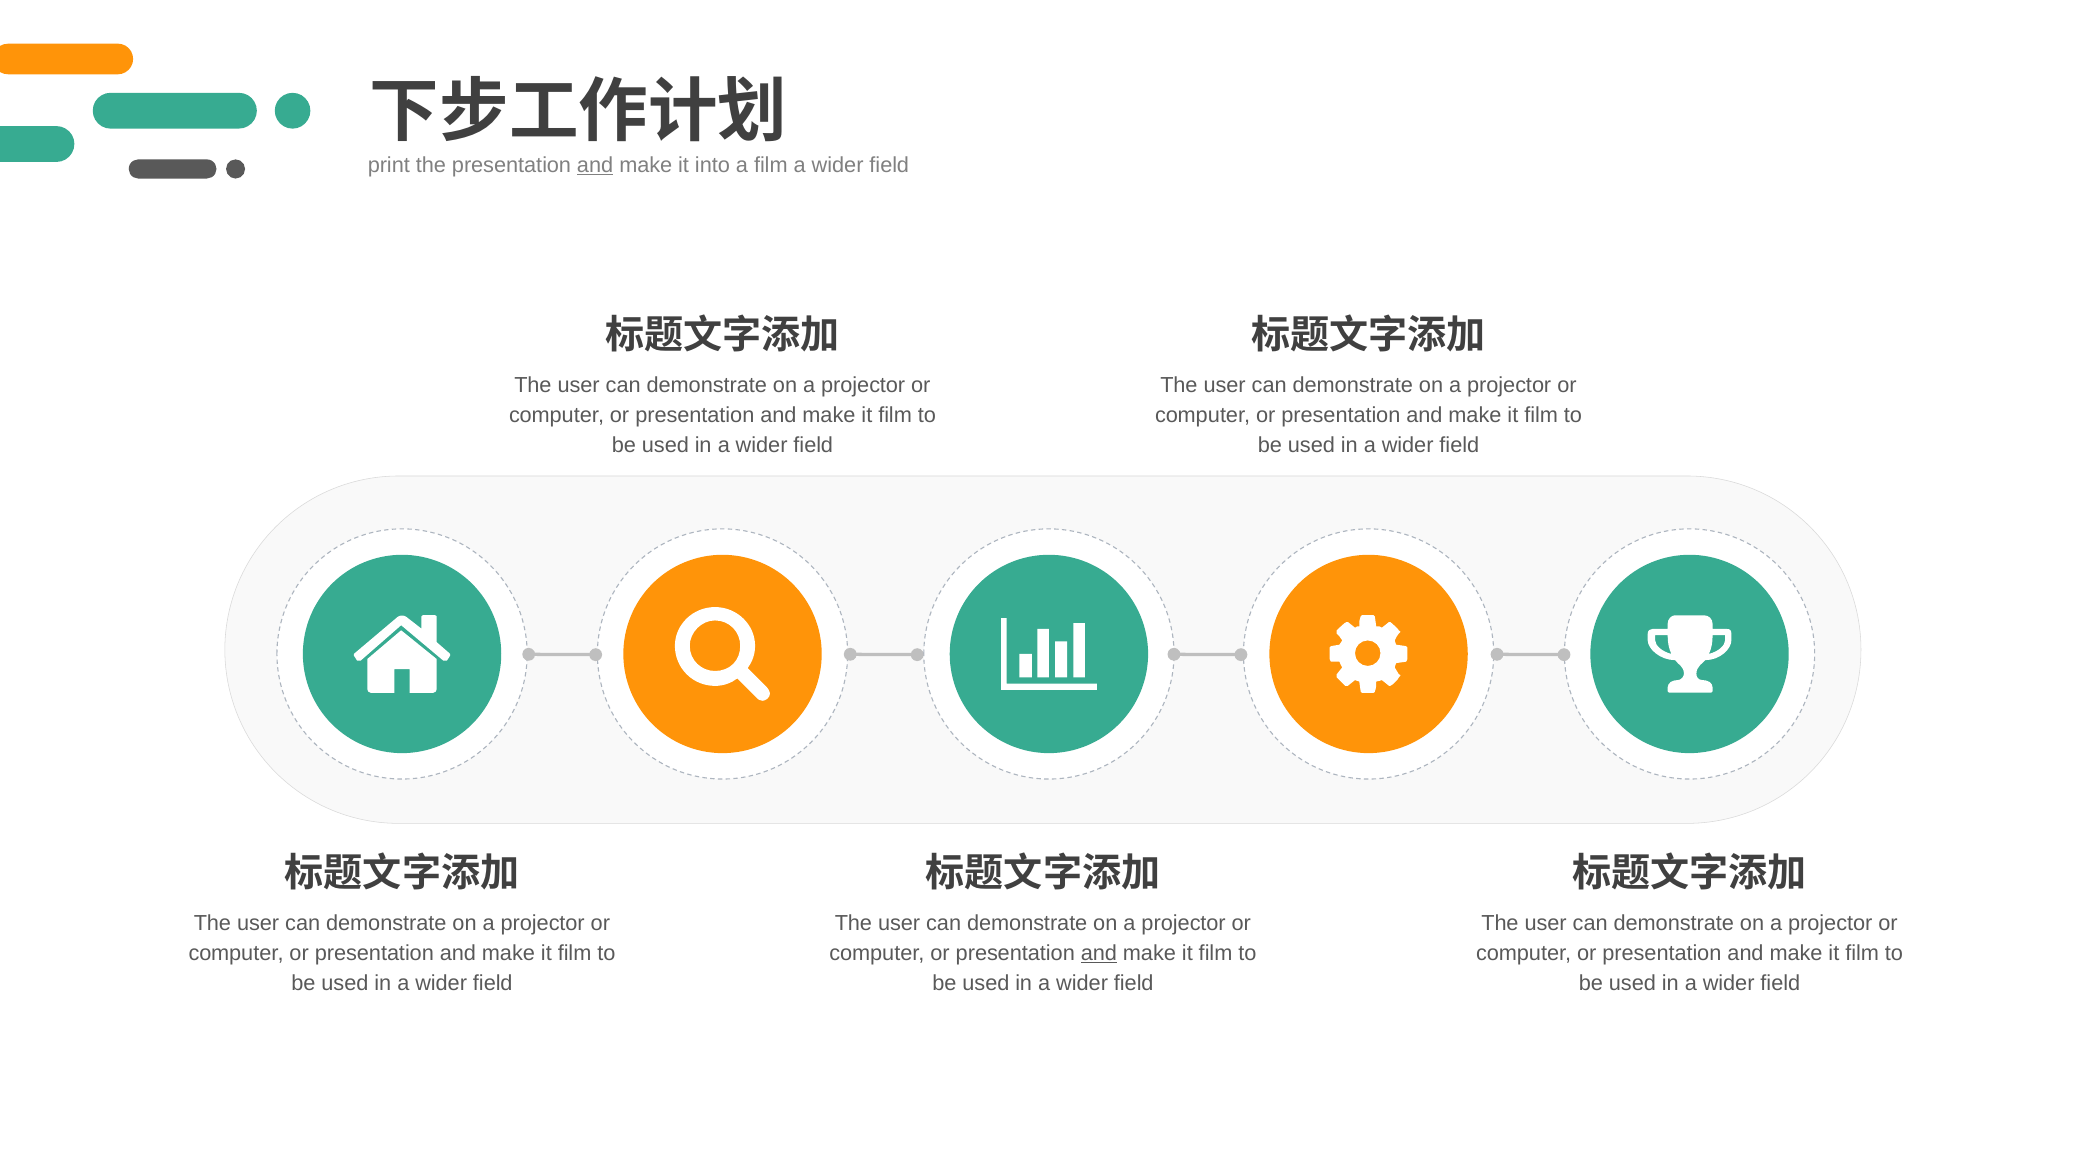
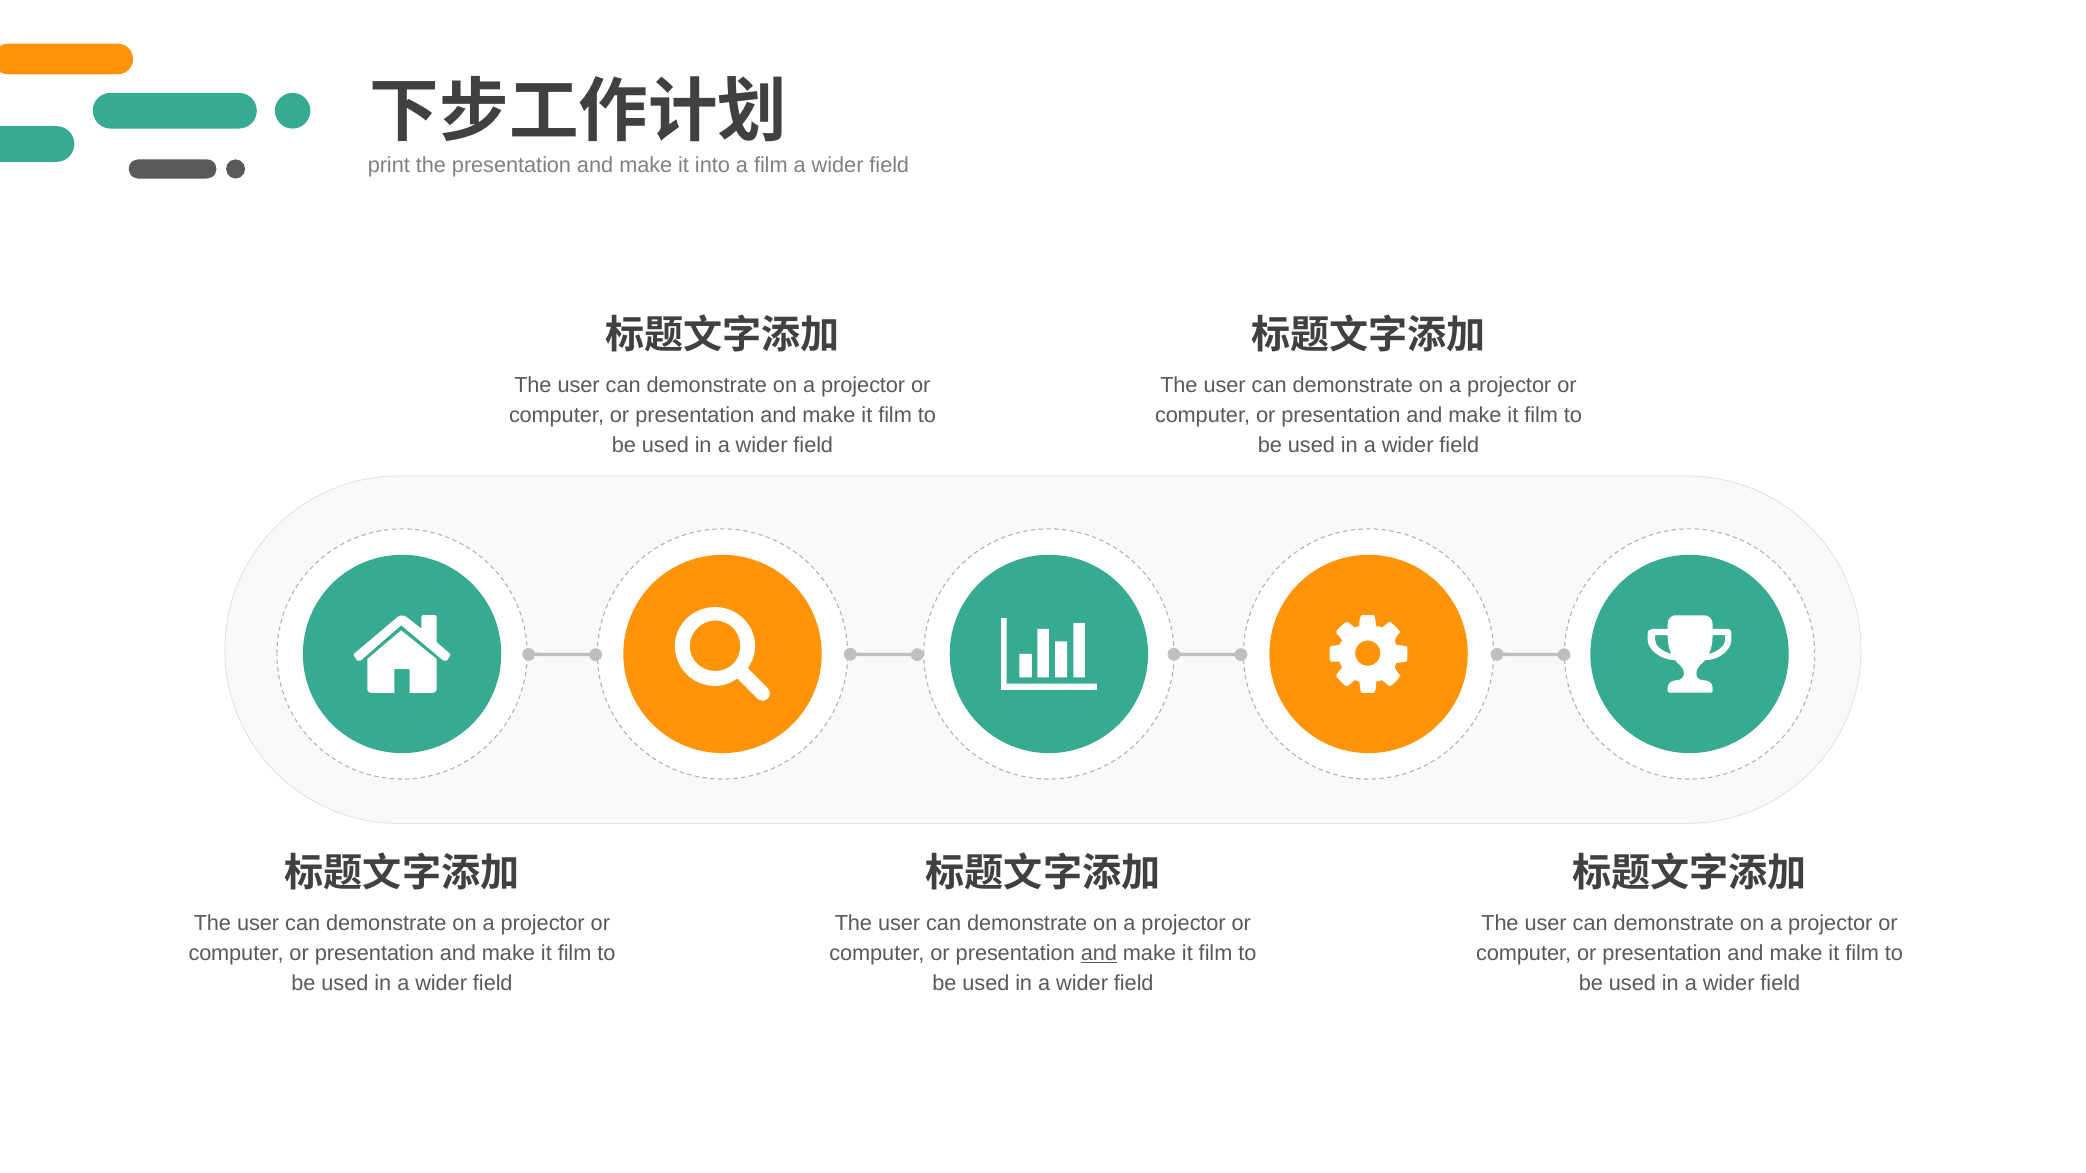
and at (595, 165) underline: present -> none
